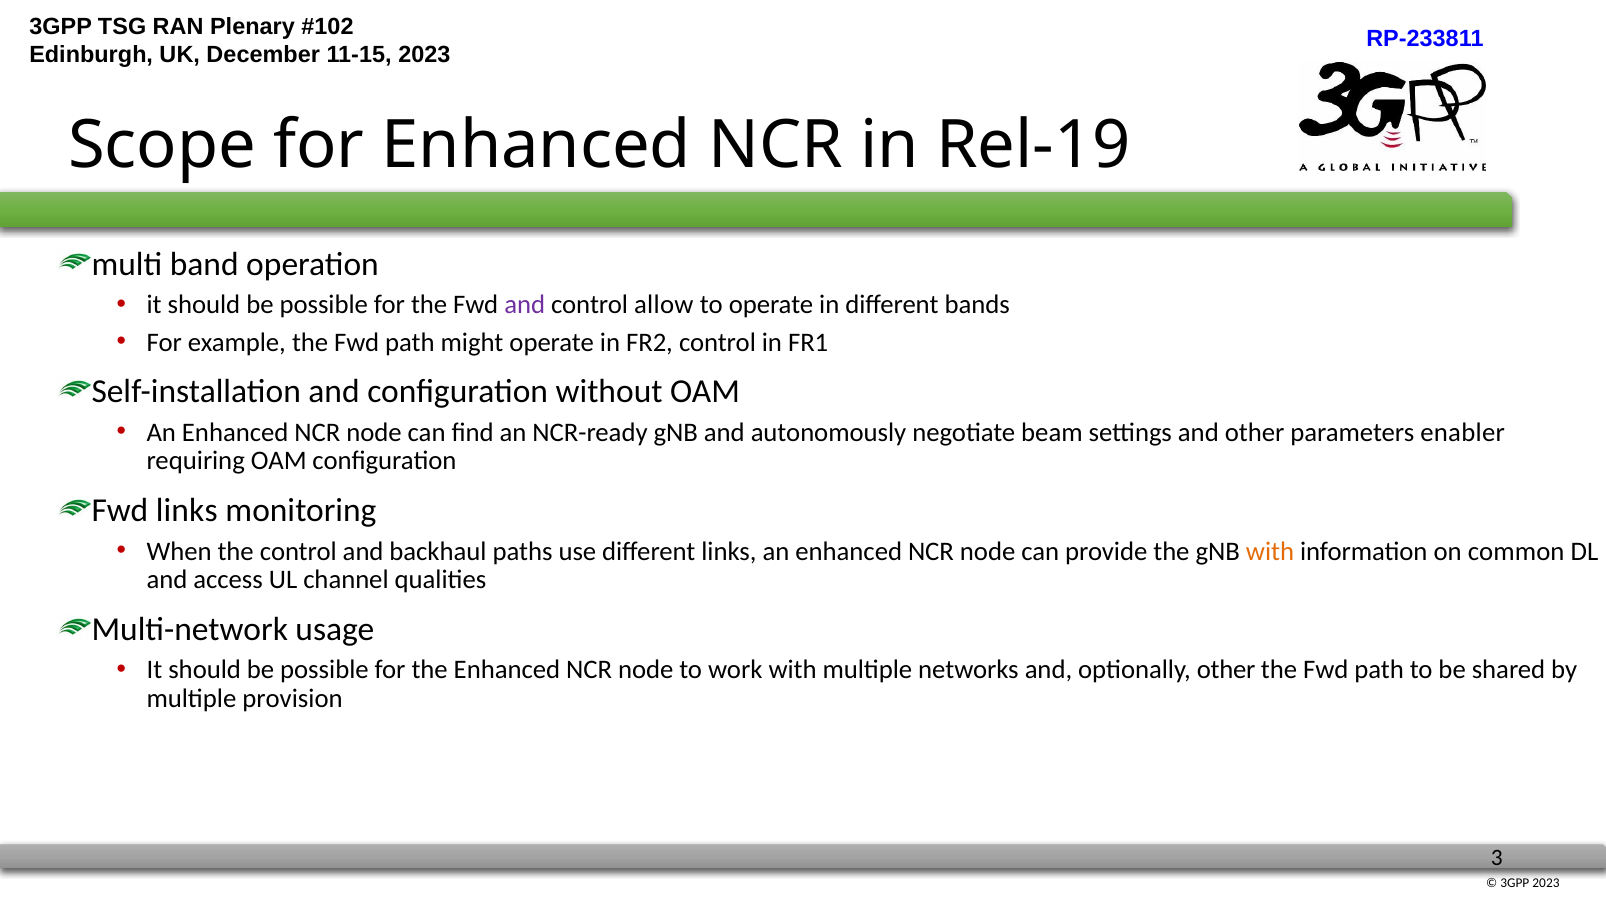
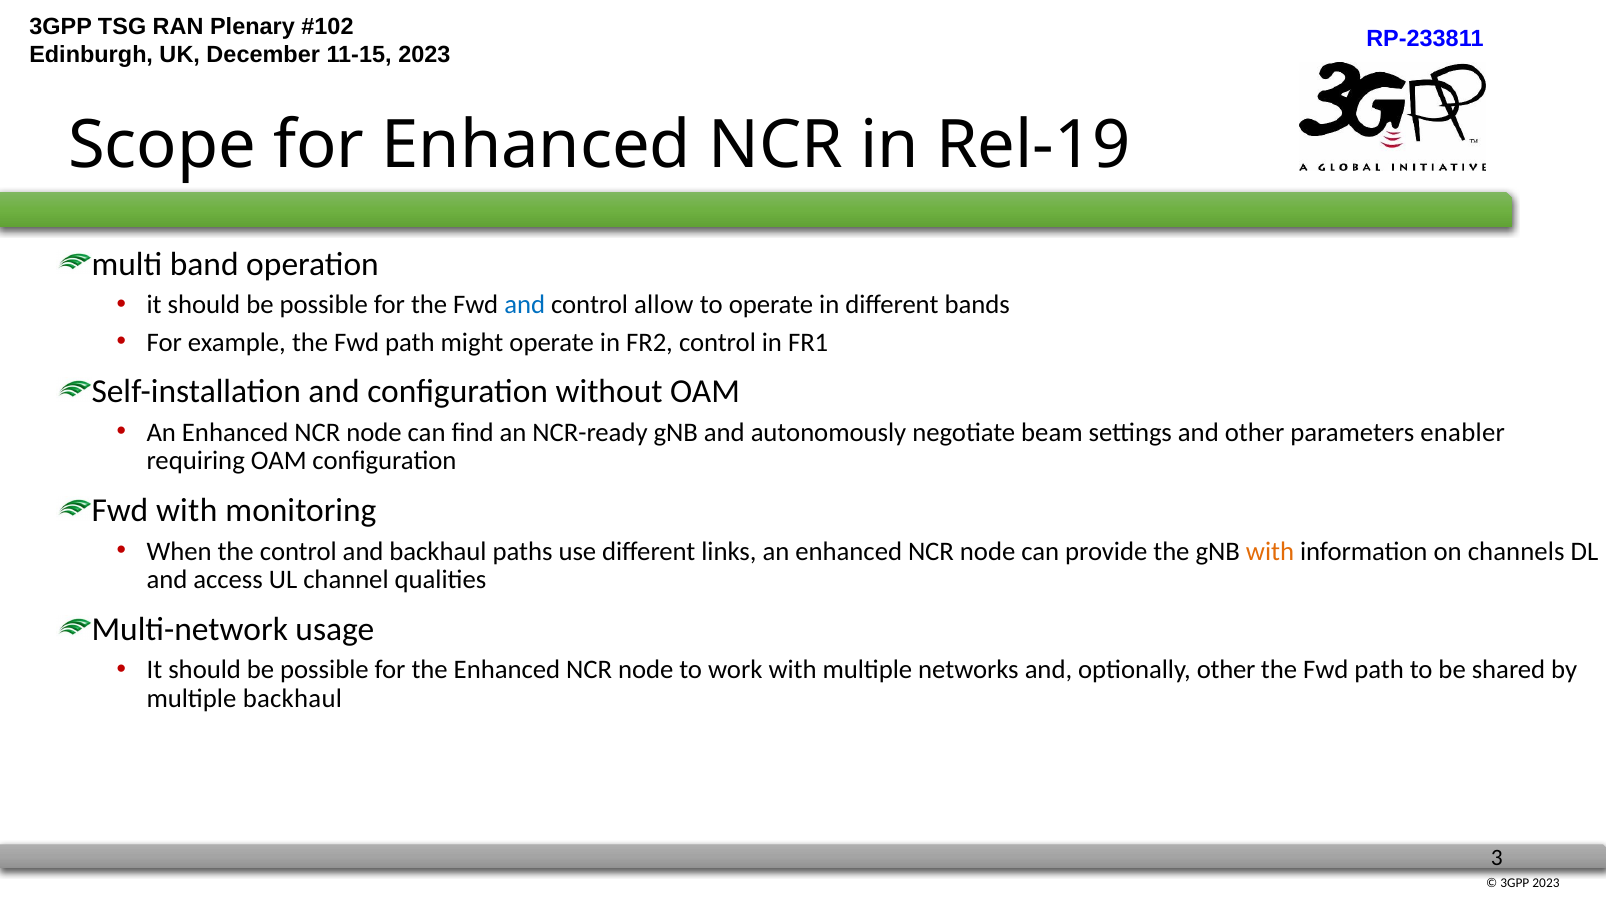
and at (525, 305) colour: purple -> blue
Fwd links: links -> with
common: common -> channels
multiple provision: provision -> backhaul
